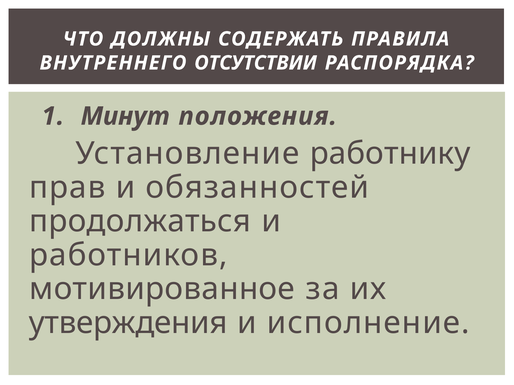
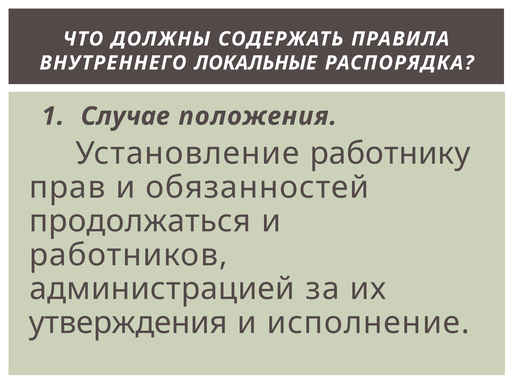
ОТСУТСТВИИ: ОТСУТСТВИИ -> ЛОКАЛЬНЫЕ
Минут: Минут -> Случае
мотивированное: мотивированное -> администрацией
